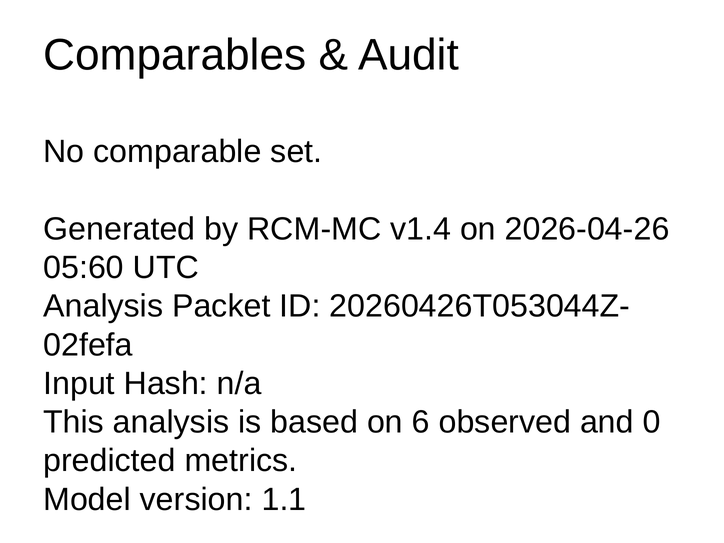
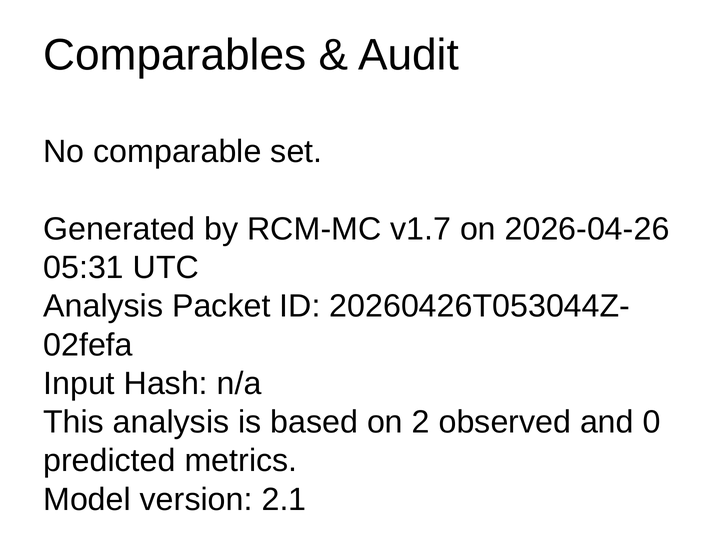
v1.4: v1.4 -> v1.7
05:60: 05:60 -> 05:31
6: 6 -> 2
1.1: 1.1 -> 2.1
